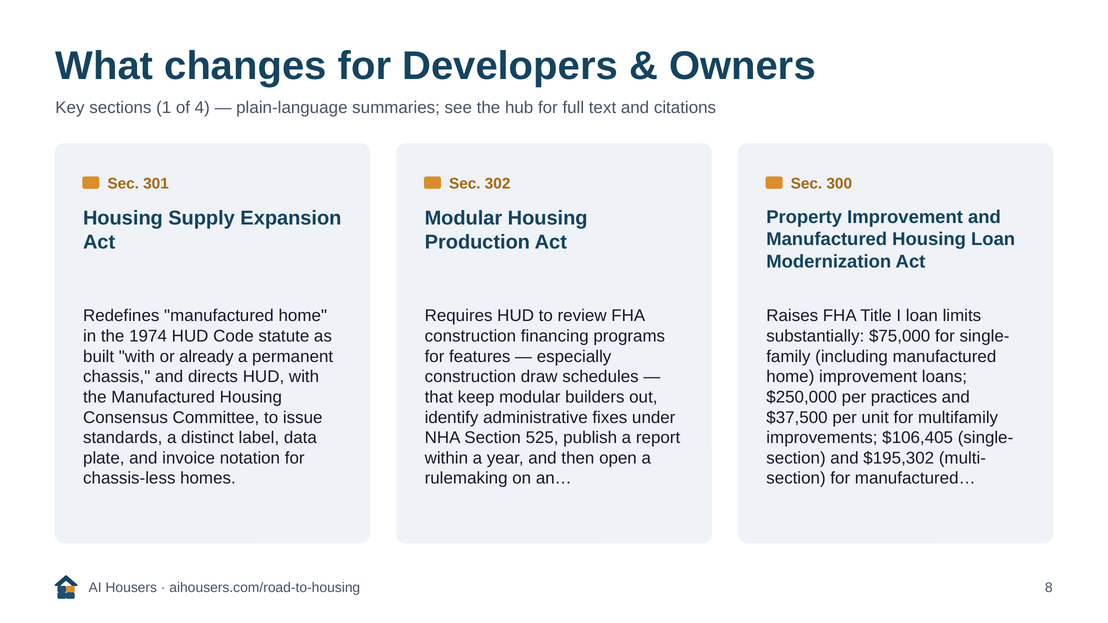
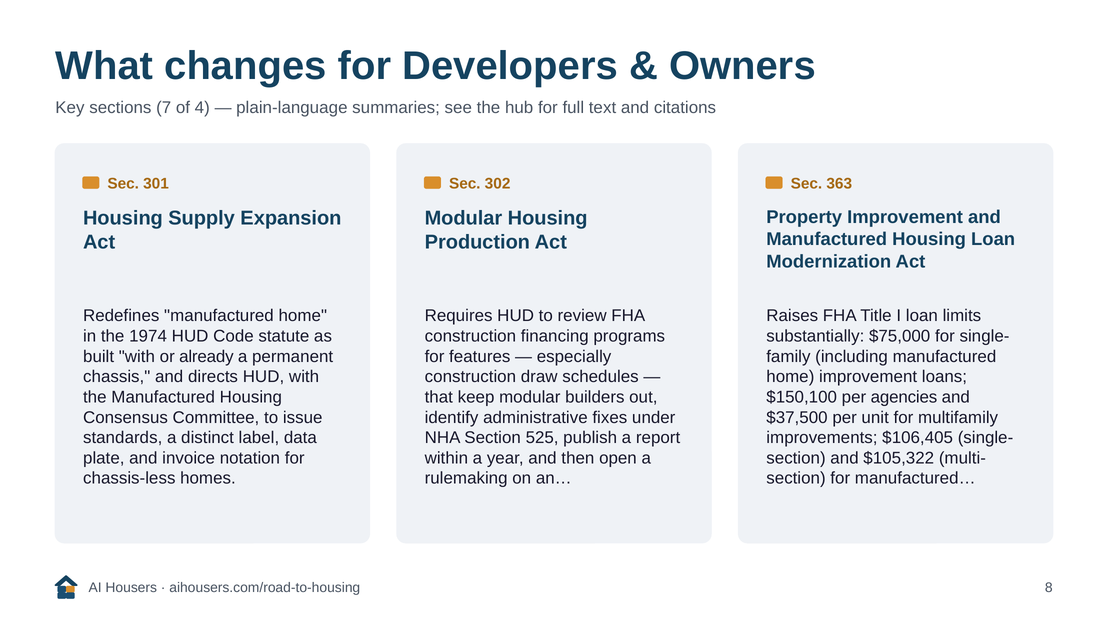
1: 1 -> 7
300: 300 -> 363
$250,000: $250,000 -> $150,100
practices: practices -> agencies
$195,302: $195,302 -> $105,322
